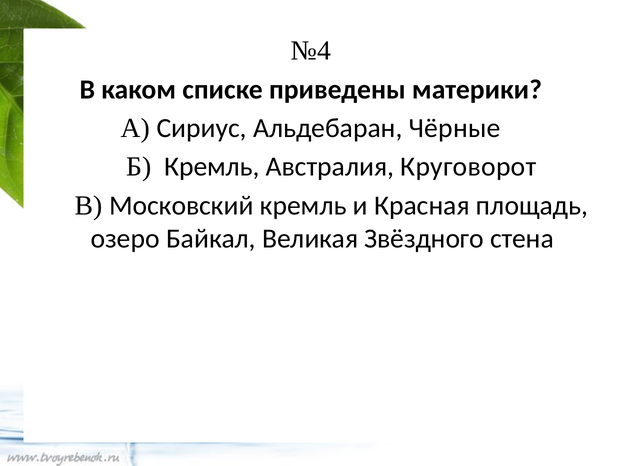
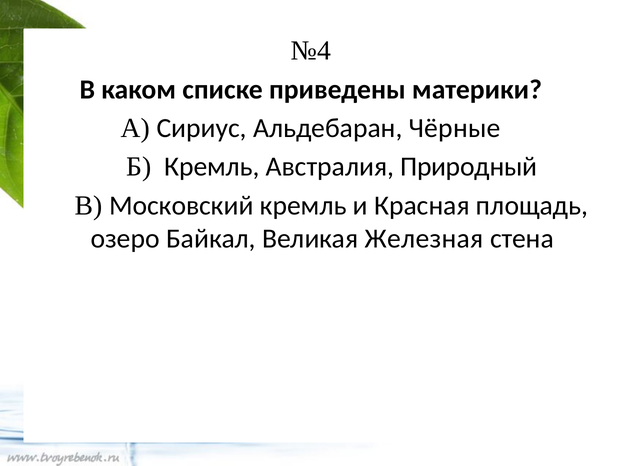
Круговорот: Круговорот -> Природный
Звёздного: Звёздного -> Железная
